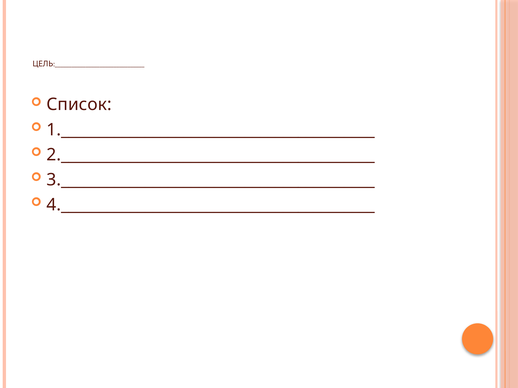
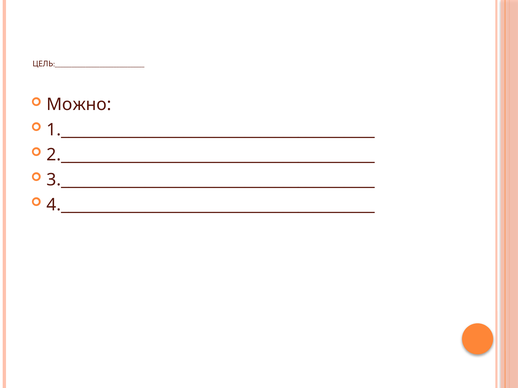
Список: Список -> Можно
